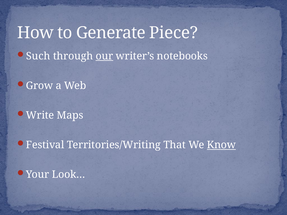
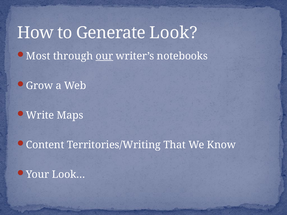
Piece: Piece -> Look
Such: Such -> Most
Festival: Festival -> Content
Know underline: present -> none
